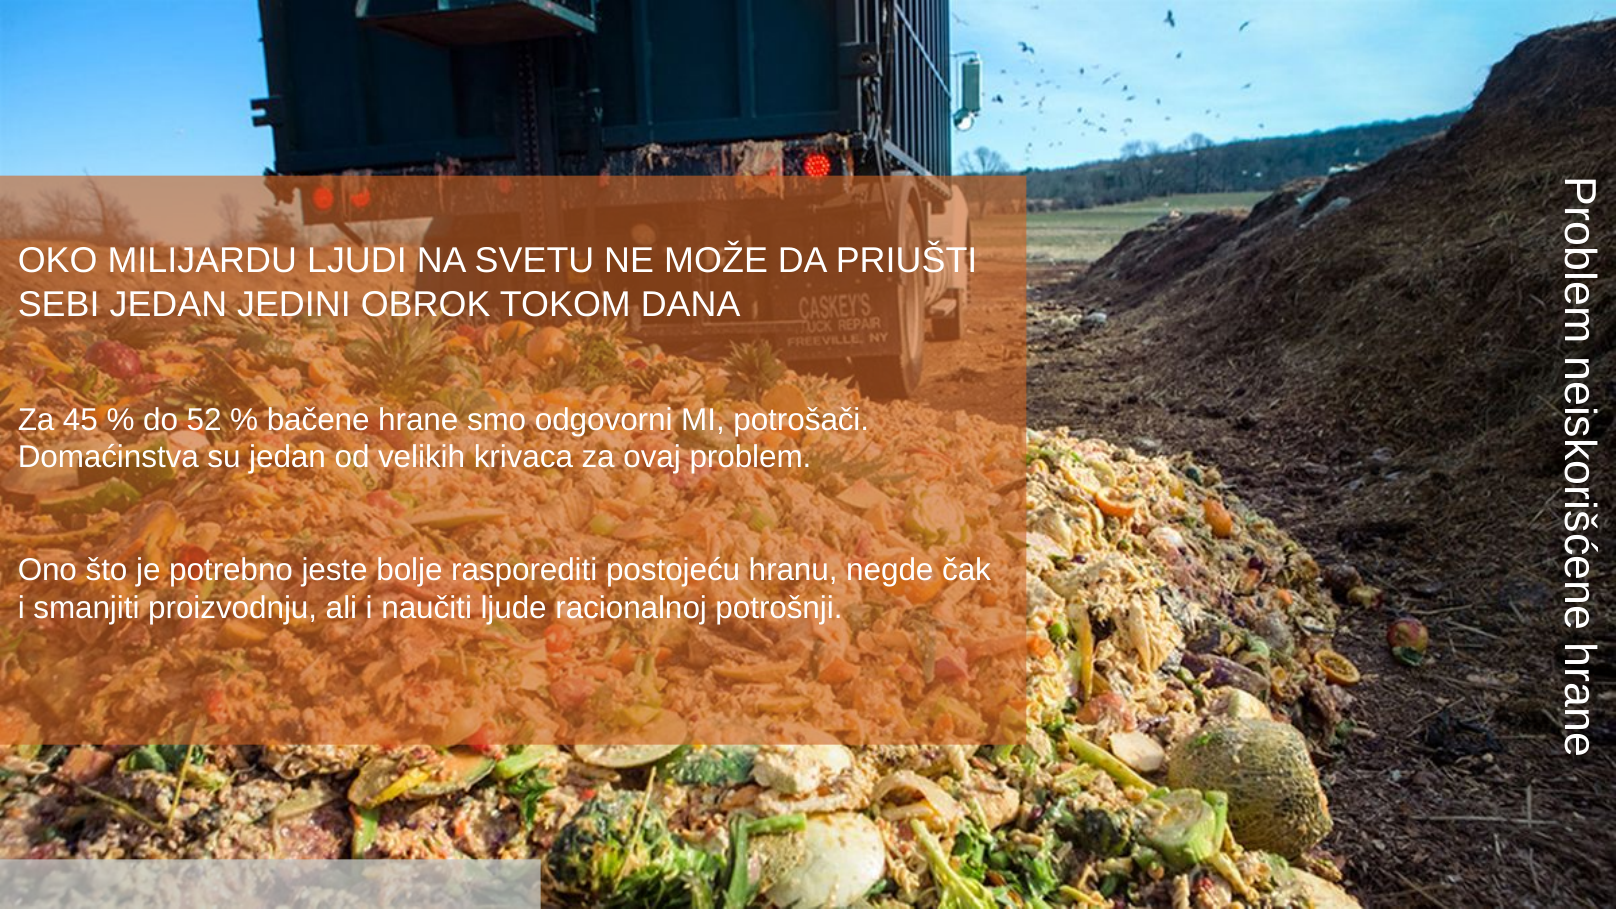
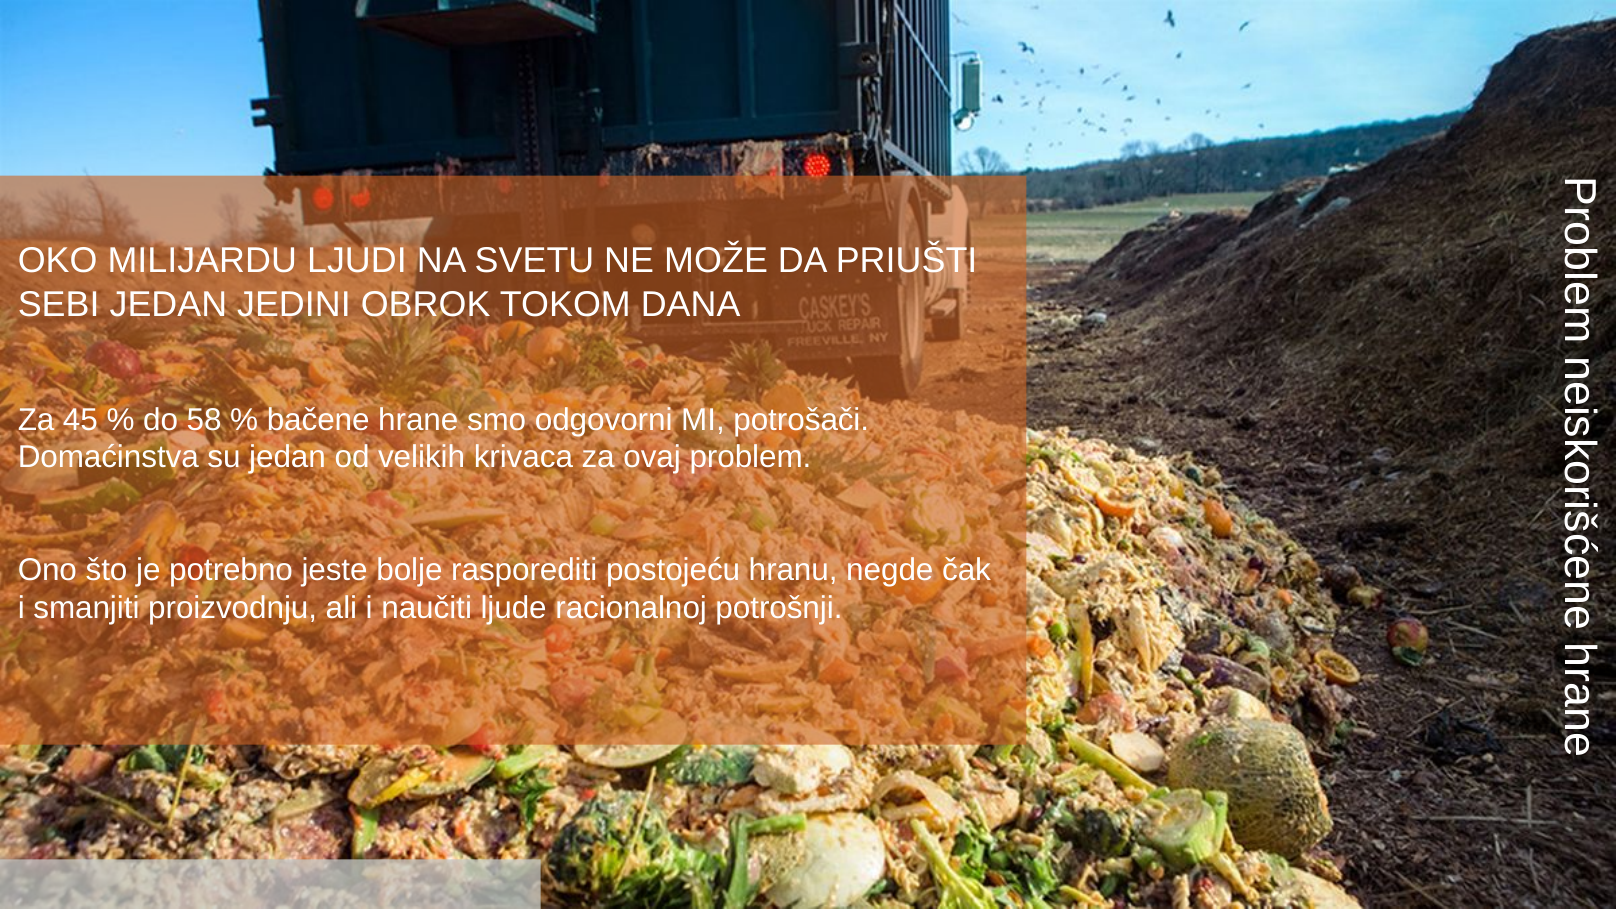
52: 52 -> 58
